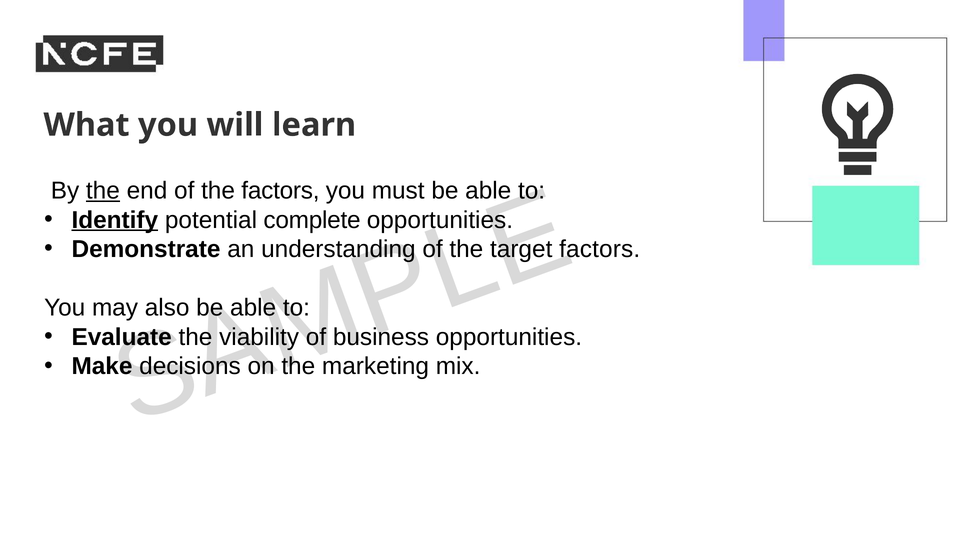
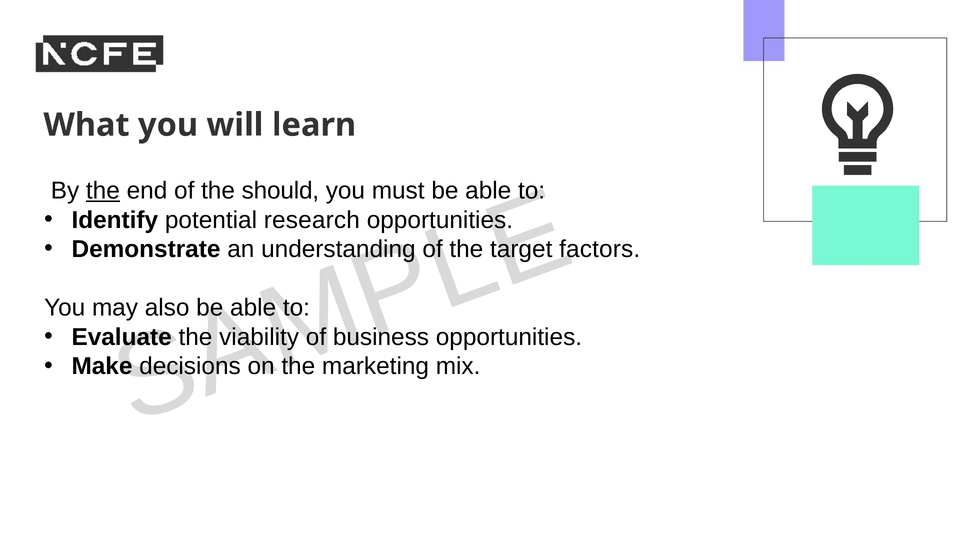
the factors: factors -> should
Identify underline: present -> none
complete: complete -> research
